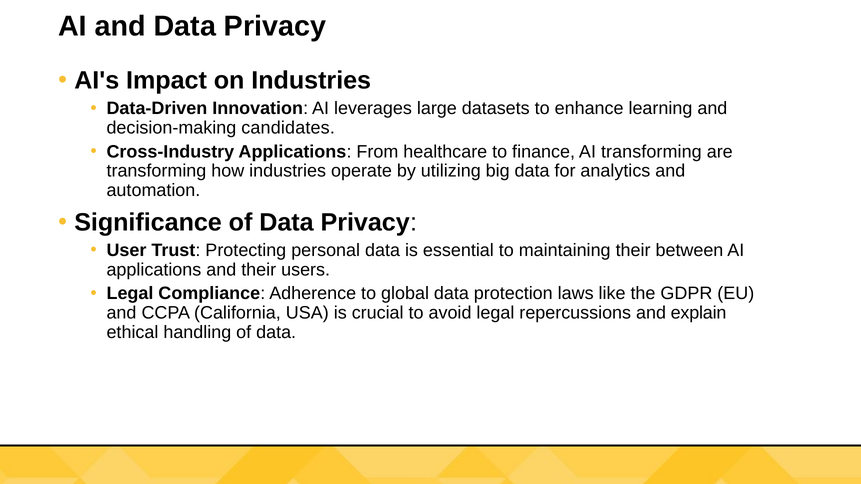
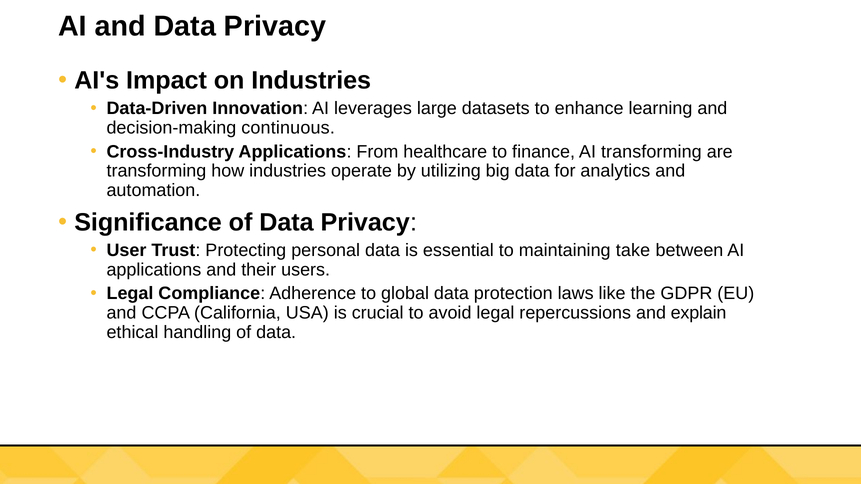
candidates: candidates -> continuous
maintaining their: their -> take
